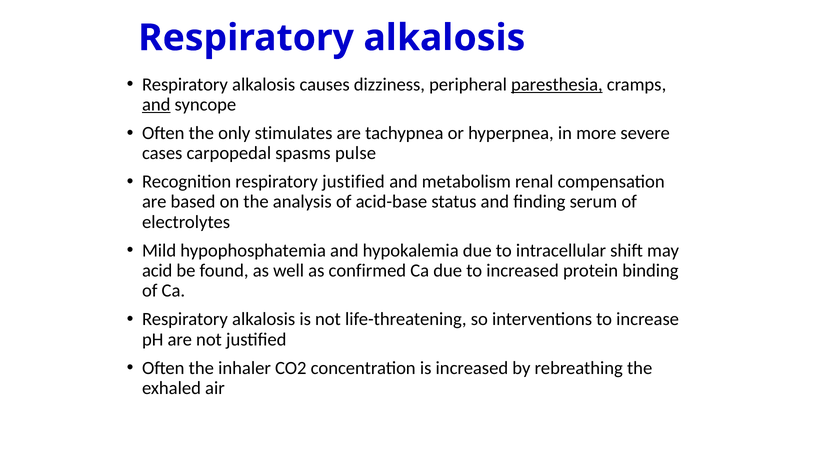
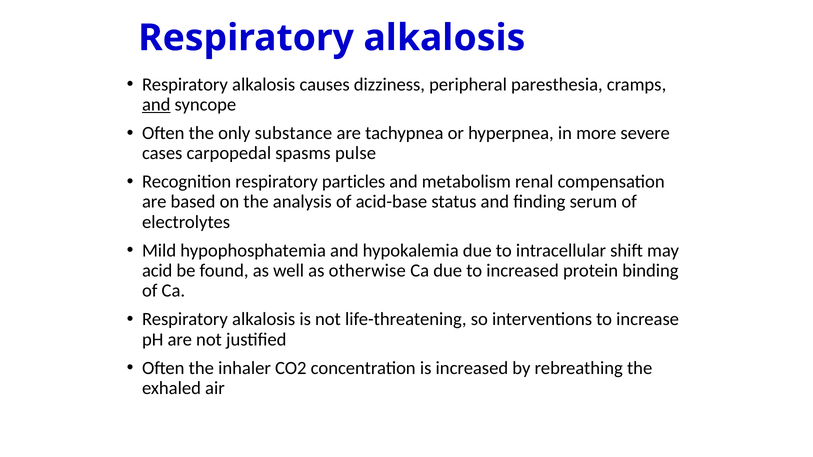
paresthesia underline: present -> none
stimulates: stimulates -> substance
respiratory justified: justified -> particles
confirmed: confirmed -> otherwise
